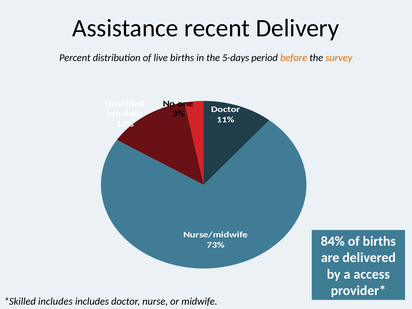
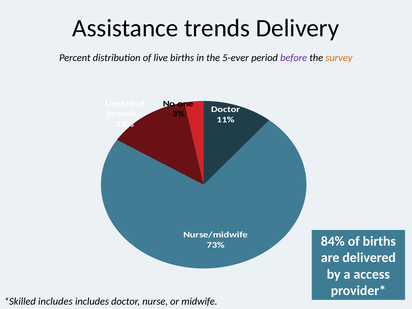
recent: recent -> trends
5-days: 5-days -> 5-ever
before colour: orange -> purple
